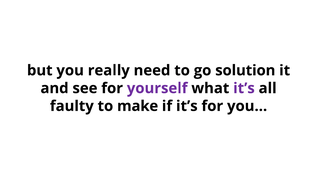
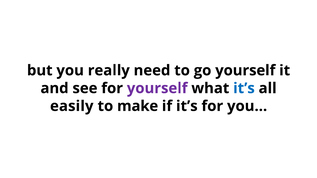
go solution: solution -> yourself
it’s at (244, 88) colour: purple -> blue
faulty: faulty -> easily
